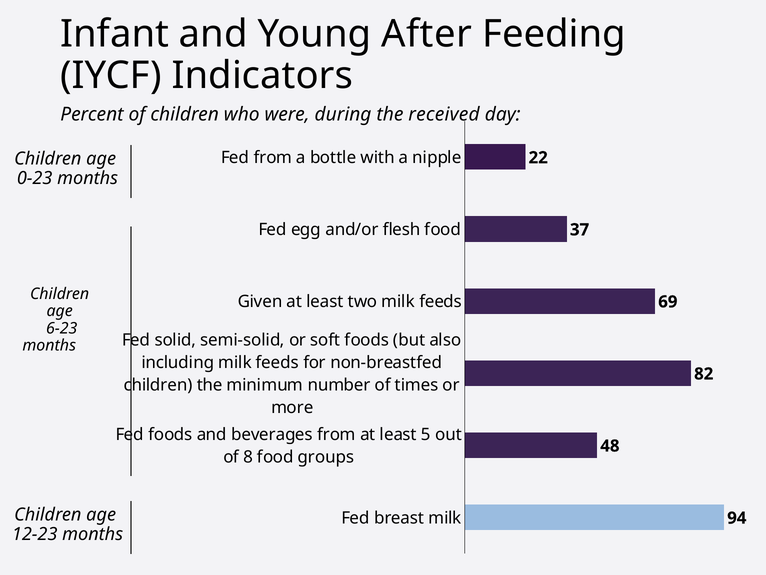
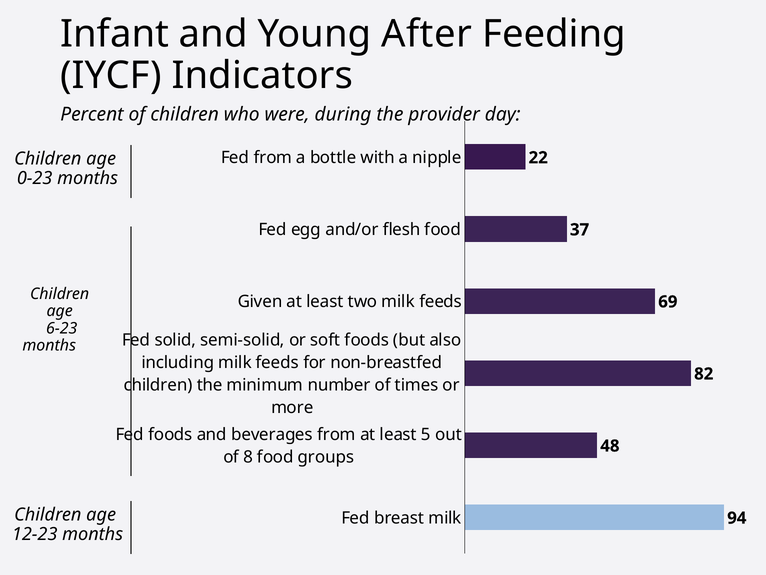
received: received -> provider
